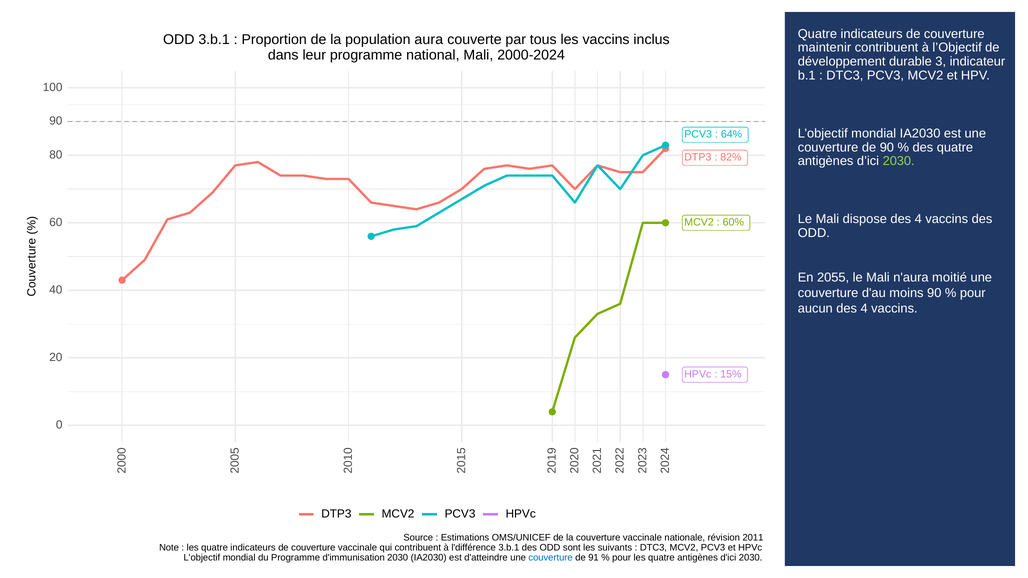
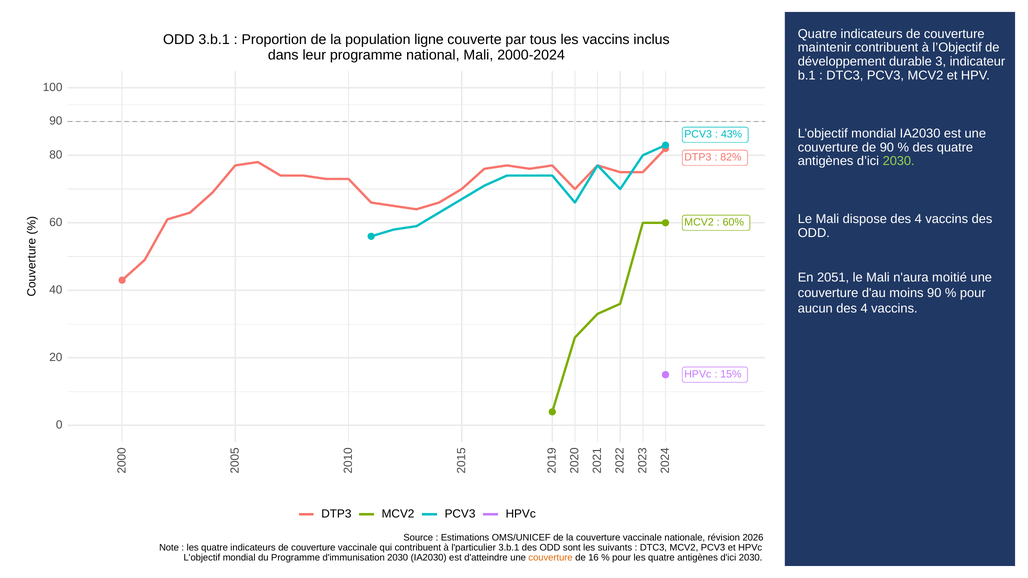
aura: aura -> ligne
64%: 64% -> 43%
2055: 2055 -> 2051
2011: 2011 -> 2026
l'différence: l'différence -> l'particulier
couverture at (551, 558) colour: blue -> orange
91: 91 -> 16
